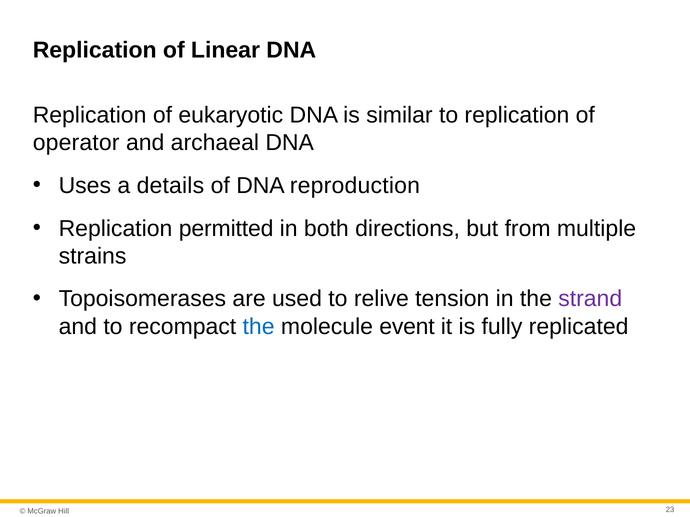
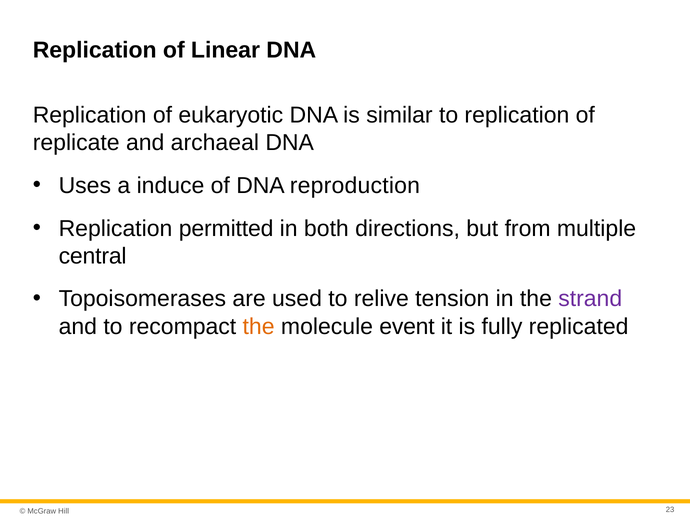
operator: operator -> replicate
details: details -> induce
strains: strains -> central
the at (259, 327) colour: blue -> orange
